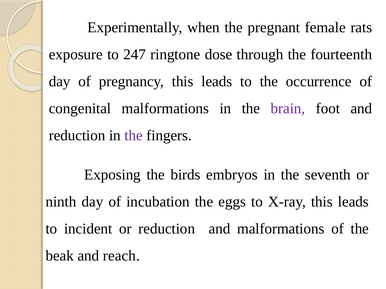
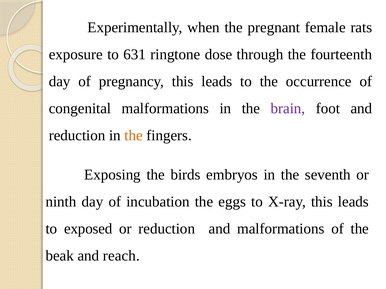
247: 247 -> 631
the at (134, 136) colour: purple -> orange
incident: incident -> exposed
